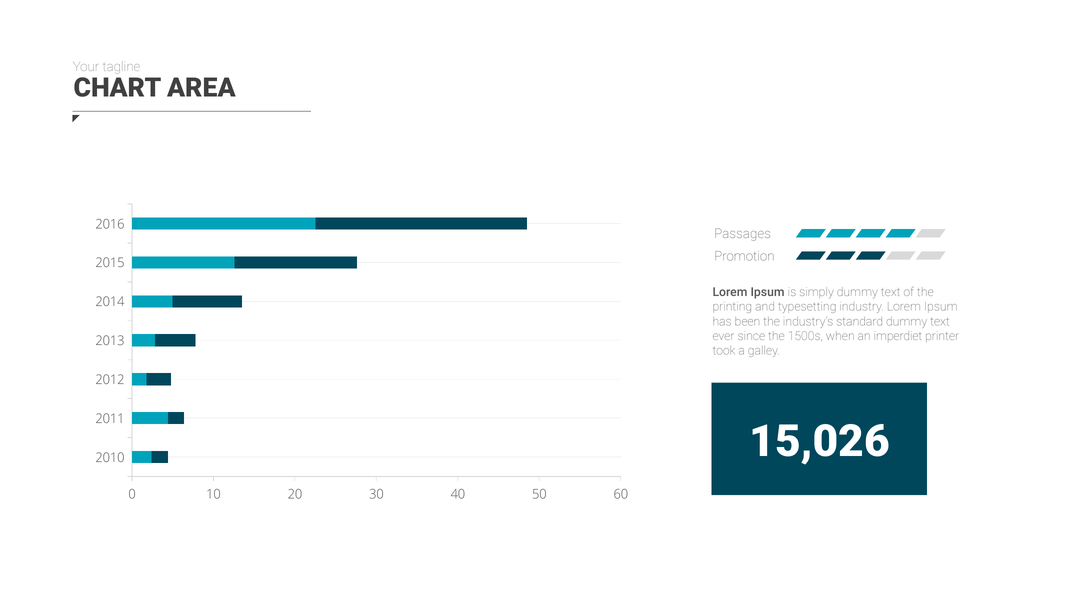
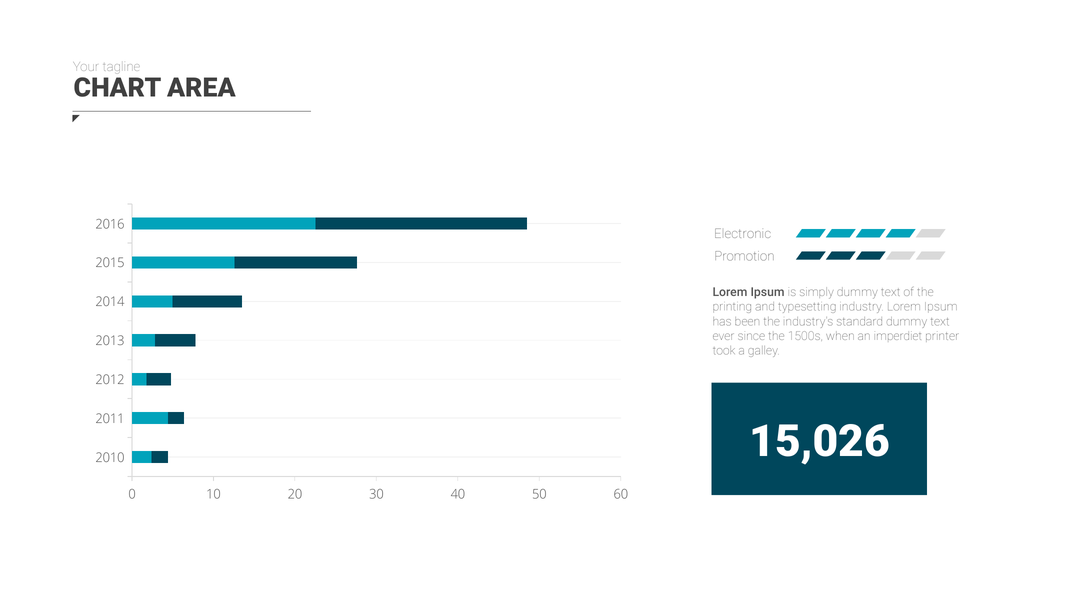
Passages: Passages -> Electronic
